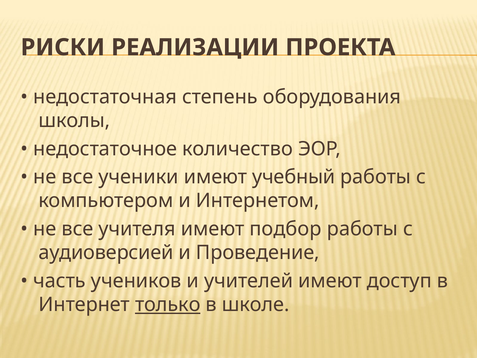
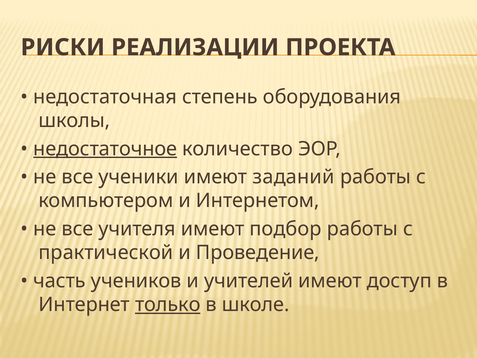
недостаточное underline: none -> present
учебный: учебный -> заданий
аудиоверсией: аудиоверсией -> практической
